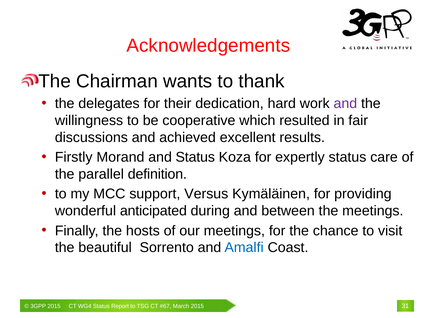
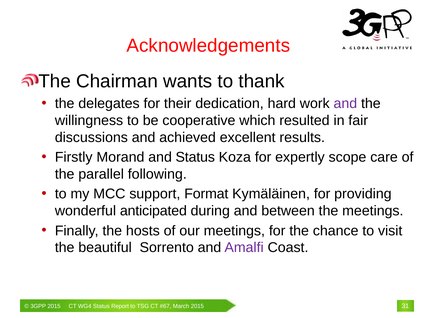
expertly status: status -> scope
definition: definition -> following
Versus: Versus -> Format
Amalfi colour: blue -> purple
